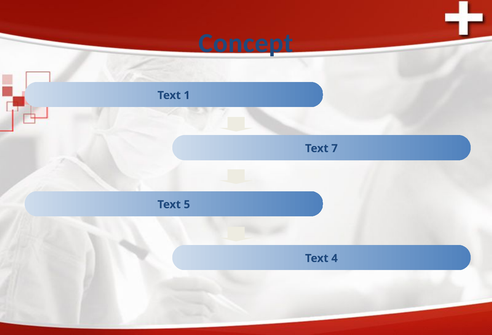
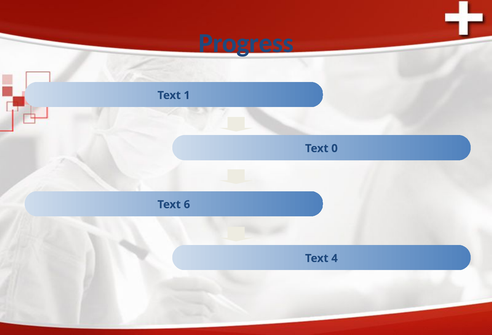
Concept: Concept -> Progress
7: 7 -> 0
5: 5 -> 6
